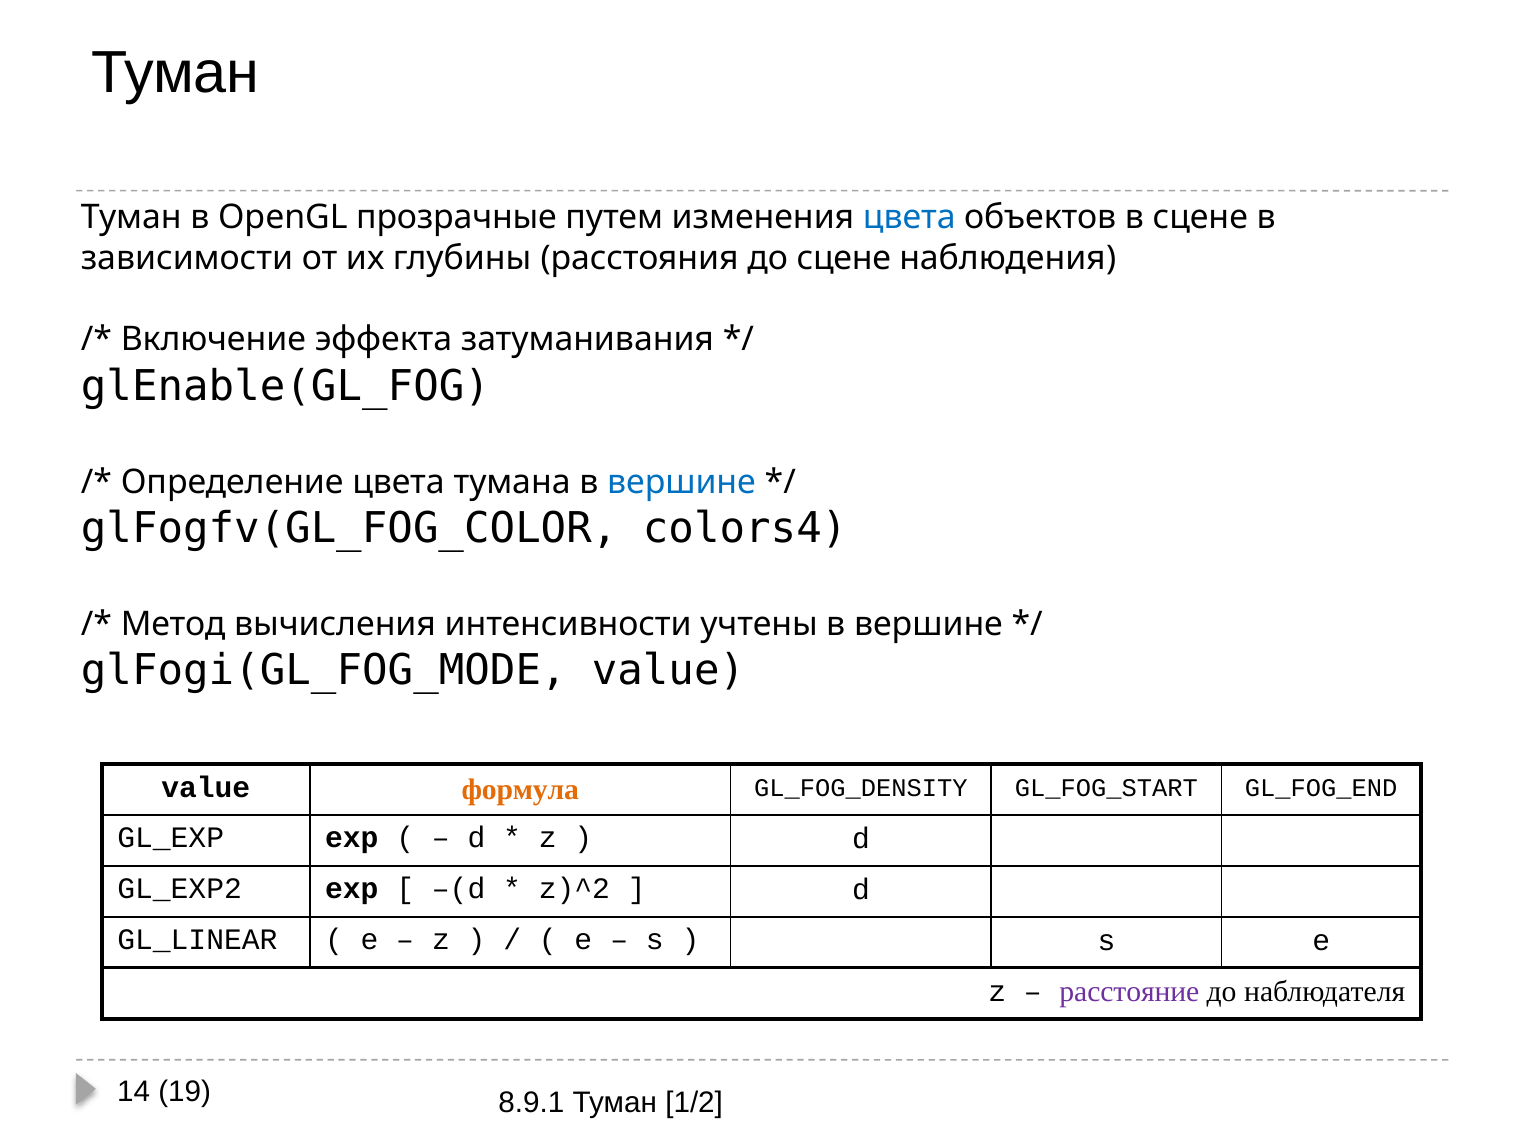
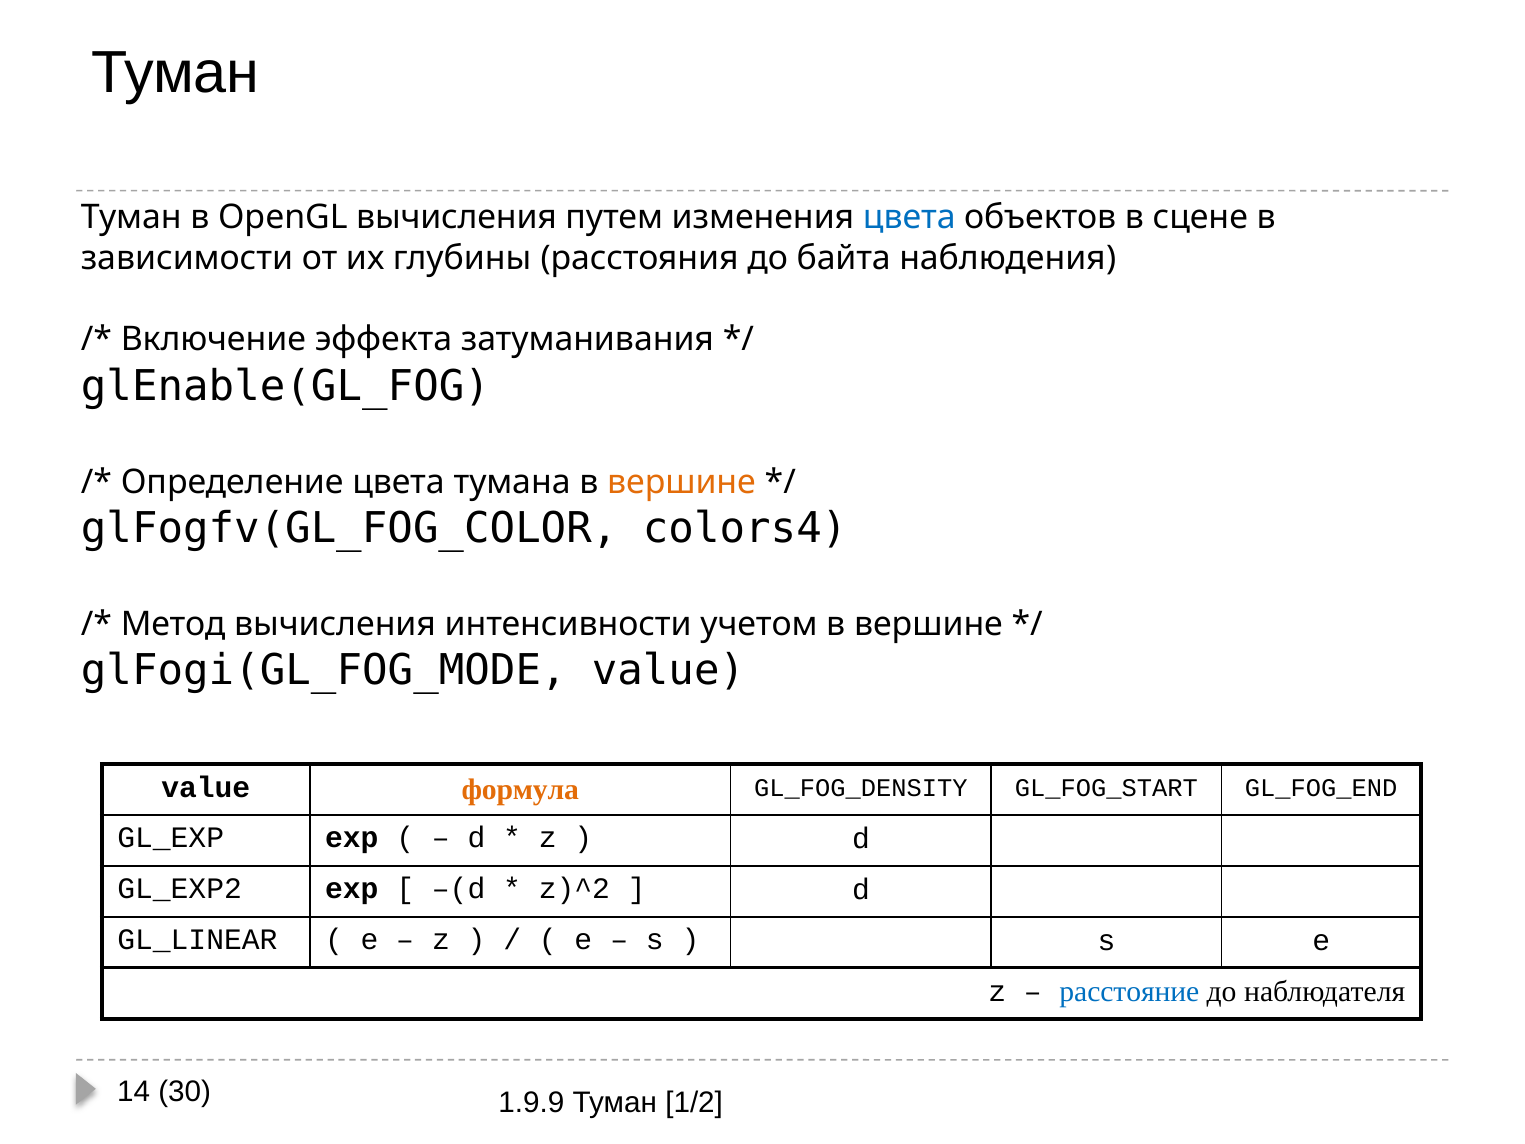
OpenGL прозрачные: прозрачные -> вычисления
до сцене: сцене -> байта
вершине at (682, 482) colour: blue -> orange
учтены: учтены -> учетом
расстояние colour: purple -> blue
19: 19 -> 30
8.9.1: 8.9.1 -> 1.9.9
